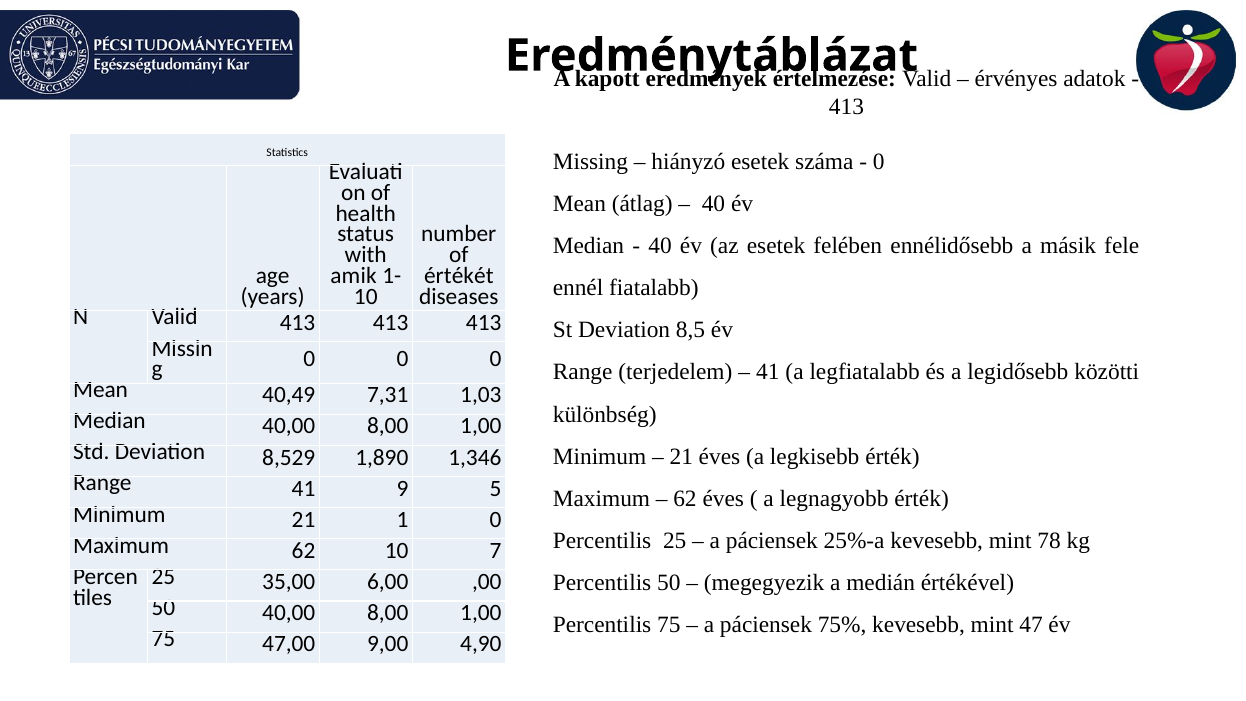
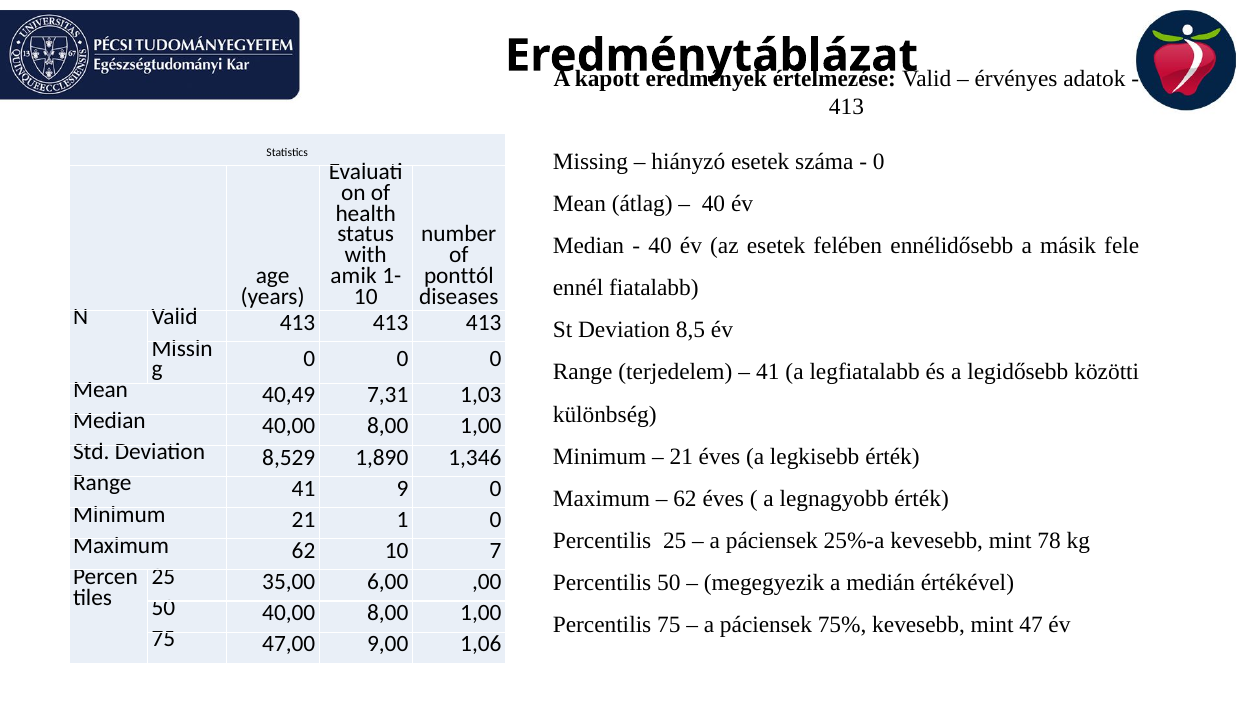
értékét: értékét -> ponttól
9 5: 5 -> 0
4,90: 4,90 -> 1,06
